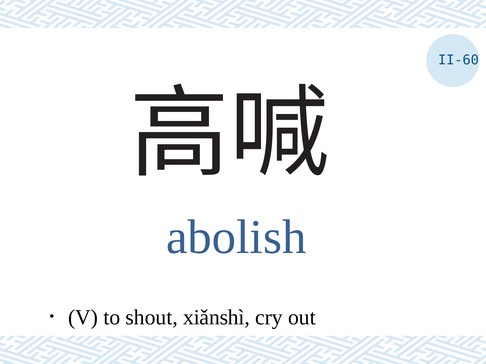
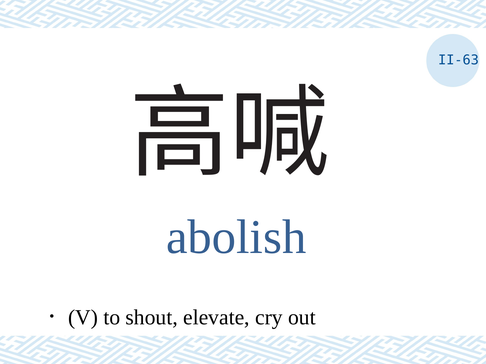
II-60: II-60 -> II-63
xiǎnshì: xiǎnshì -> elevate
